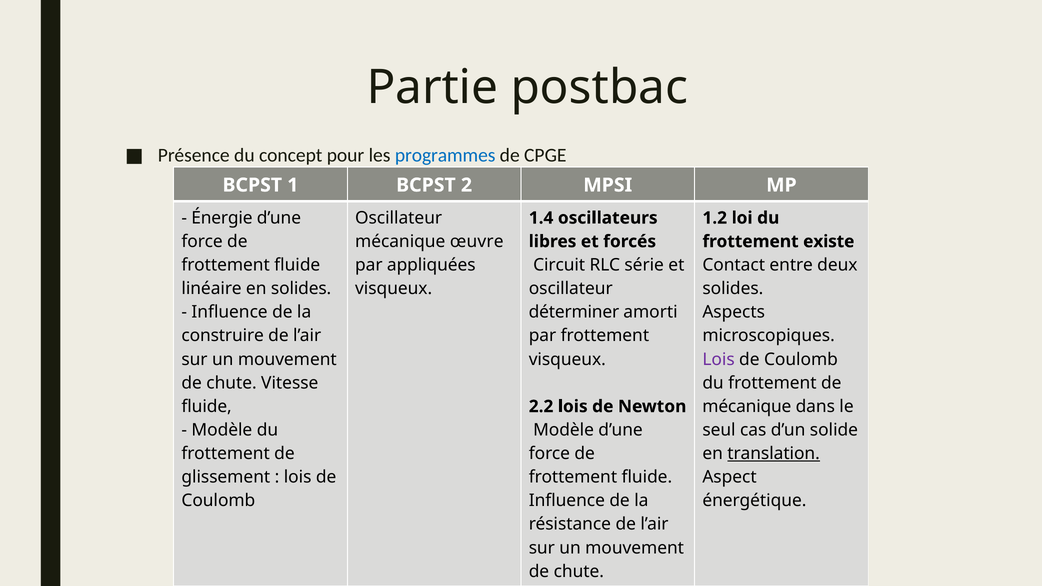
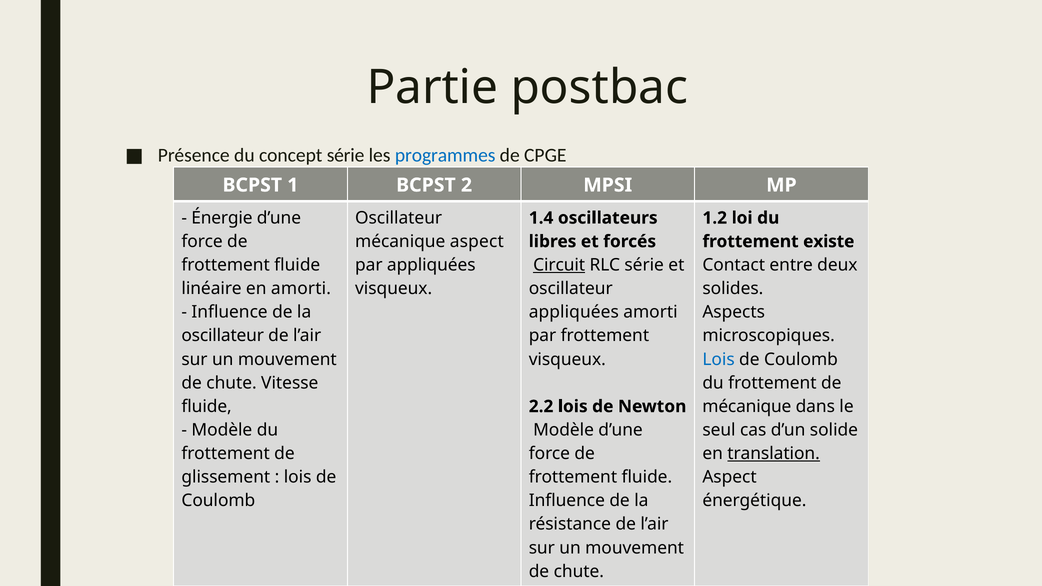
concept pour: pour -> série
mécanique œuvre: œuvre -> aspect
Circuit underline: none -> present
en solides: solides -> amorti
déterminer at (574, 312): déterminer -> appliquées
construire at (223, 336): construire -> oscillateur
Lois at (719, 359) colour: purple -> blue
